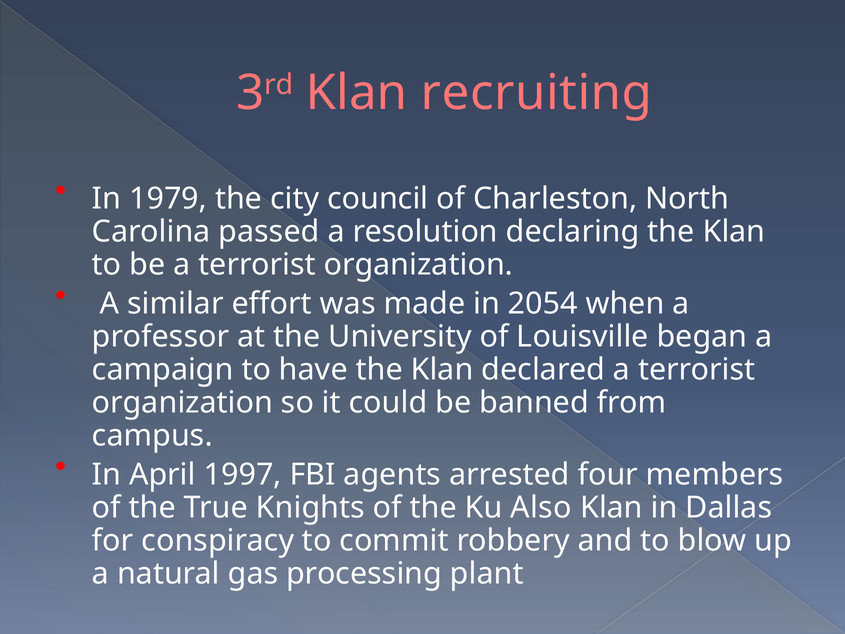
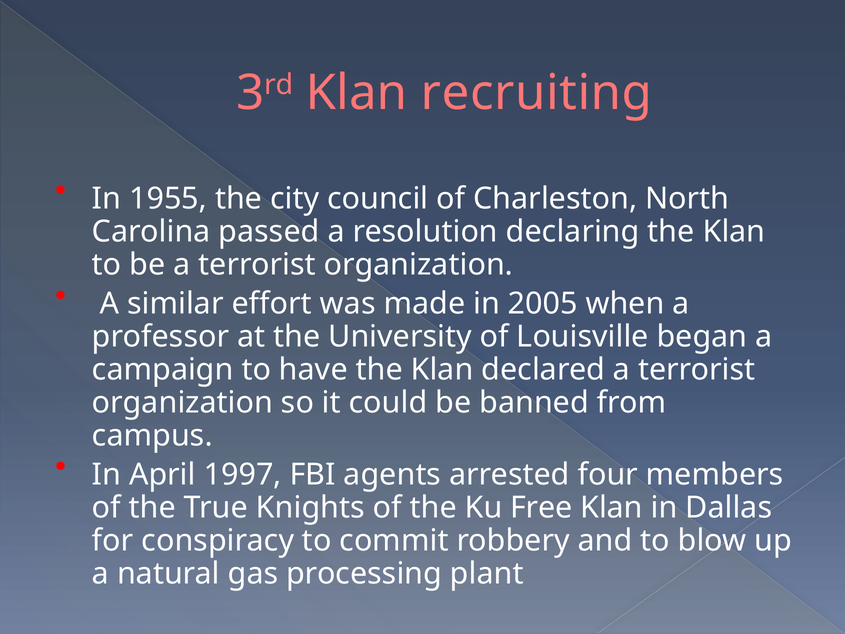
1979: 1979 -> 1955
2054: 2054 -> 2005
Also: Also -> Free
